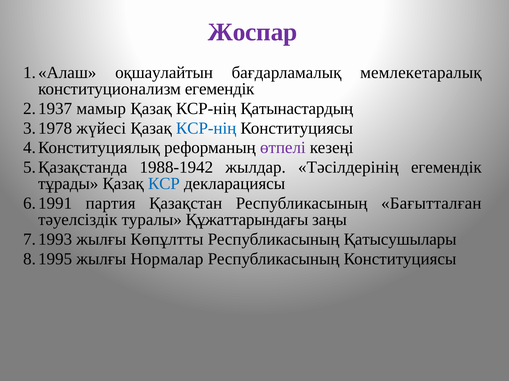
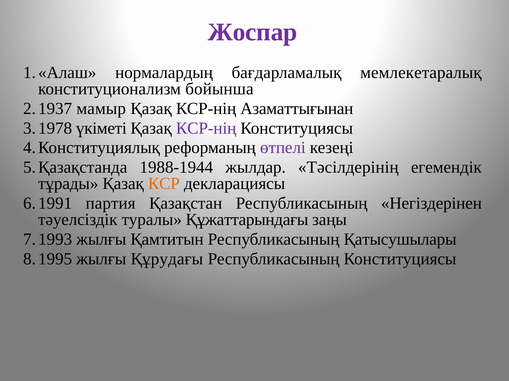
оқшаулайтын: оқшаулайтын -> нормалардың
конституционализм егемендік: егемендік -> бойынша
Қатынастардың: Қатынастардың -> Азаматтығынан
жүйесі: жүйесі -> үкіметі
КСР-нің at (206, 128) colour: blue -> purple
1988-1942: 1988-1942 -> 1988-1944
КСР colour: blue -> orange
Бағытталған: Бағытталған -> Негіздерінен
Көпұлтты: Көпұлтты -> Қамтитын
Нормалар: Нормалар -> Құрудағы
